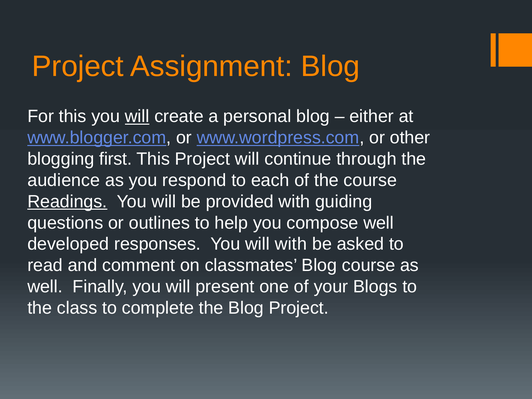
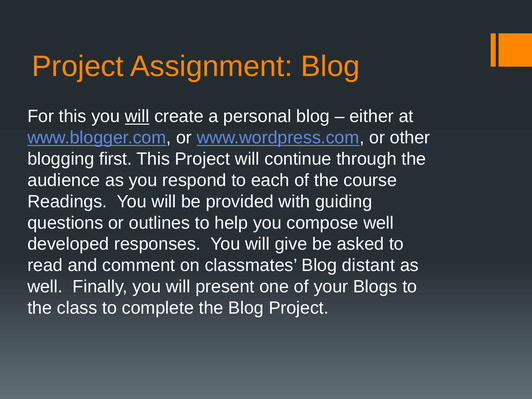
Readings underline: present -> none
will with: with -> give
Blog course: course -> distant
